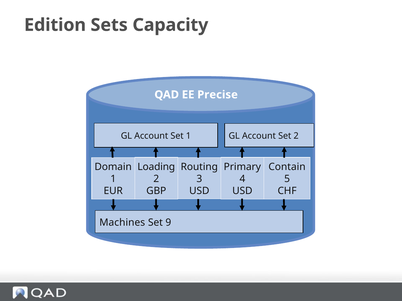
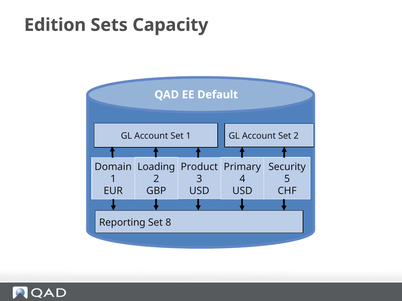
Precise: Precise -> Default
Routing: Routing -> Product
Contain: Contain -> Security
Machines: Machines -> Reporting
9: 9 -> 8
